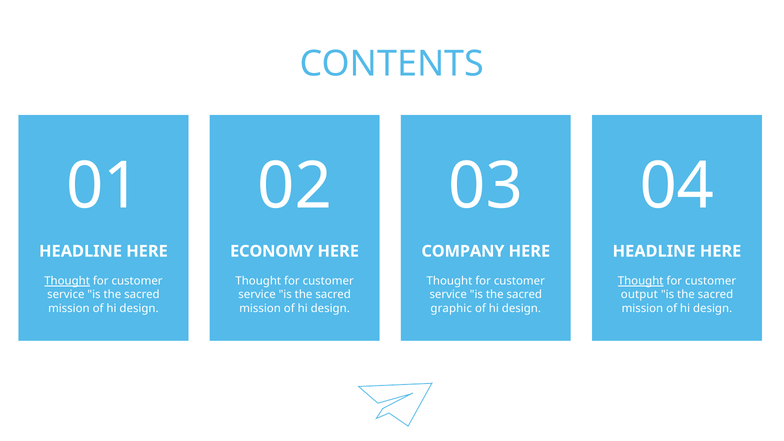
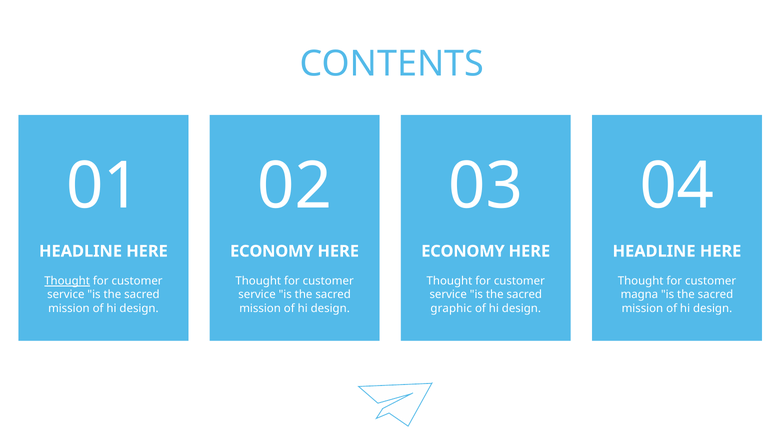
COMPANY at (463, 251): COMPANY -> ECONOMY
Thought at (641, 281) underline: present -> none
output: output -> magna
